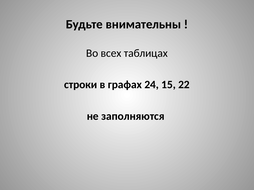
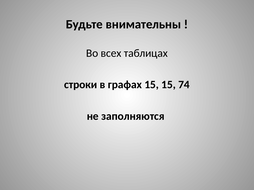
графах 24: 24 -> 15
22: 22 -> 74
